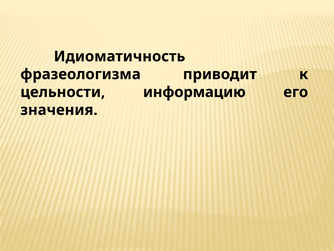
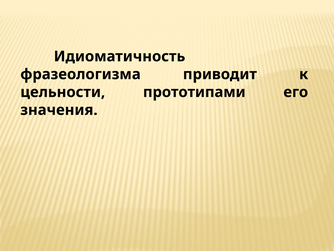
информацию: информацию -> прототипами
